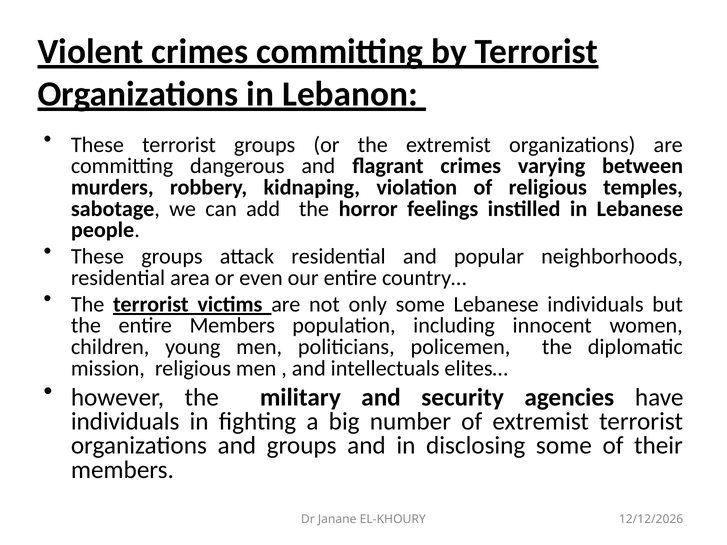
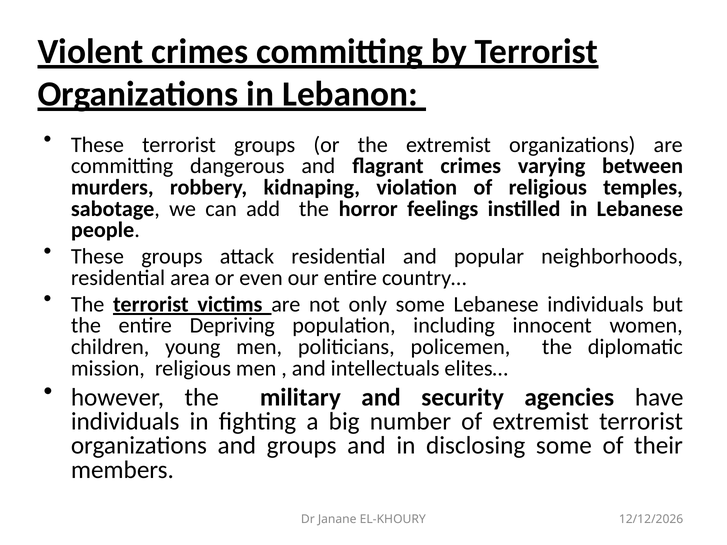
entire Members: Members -> Depriving
